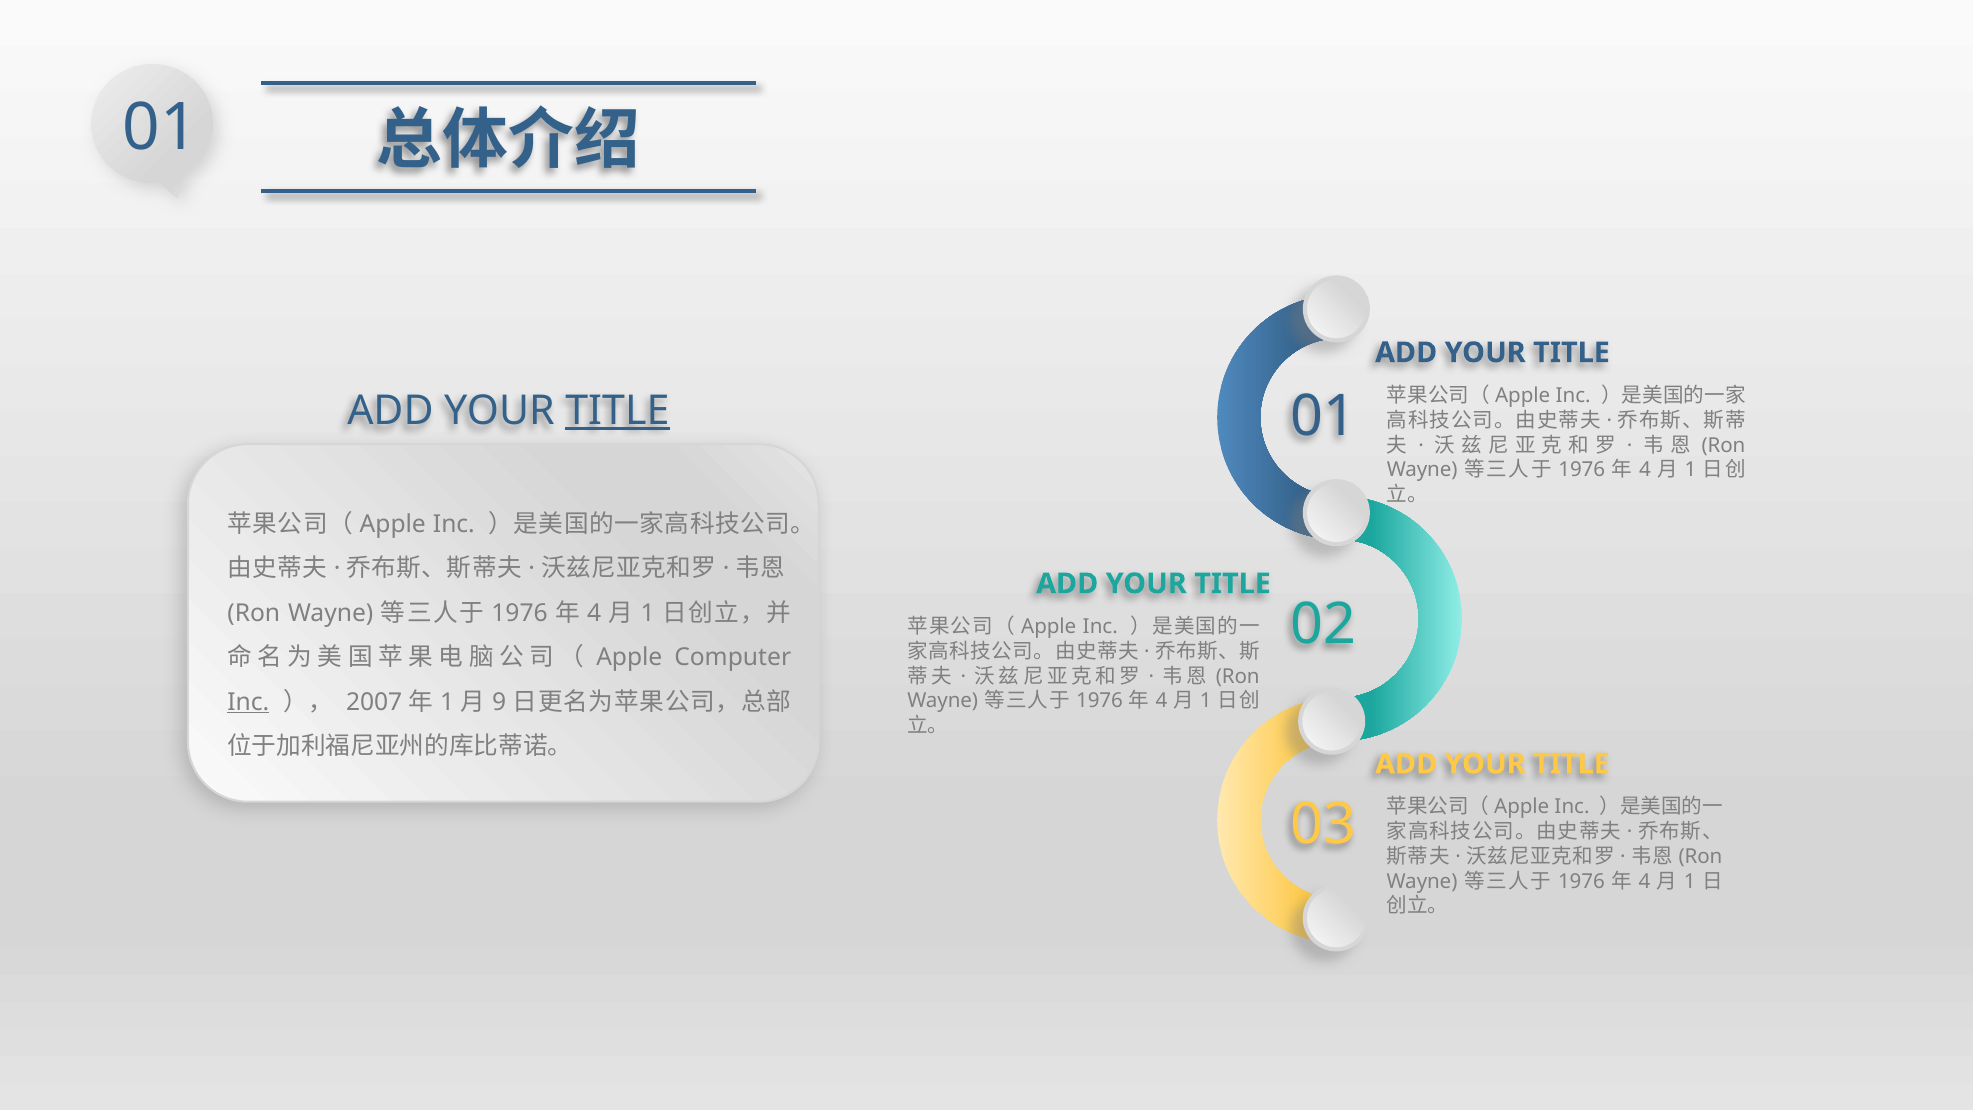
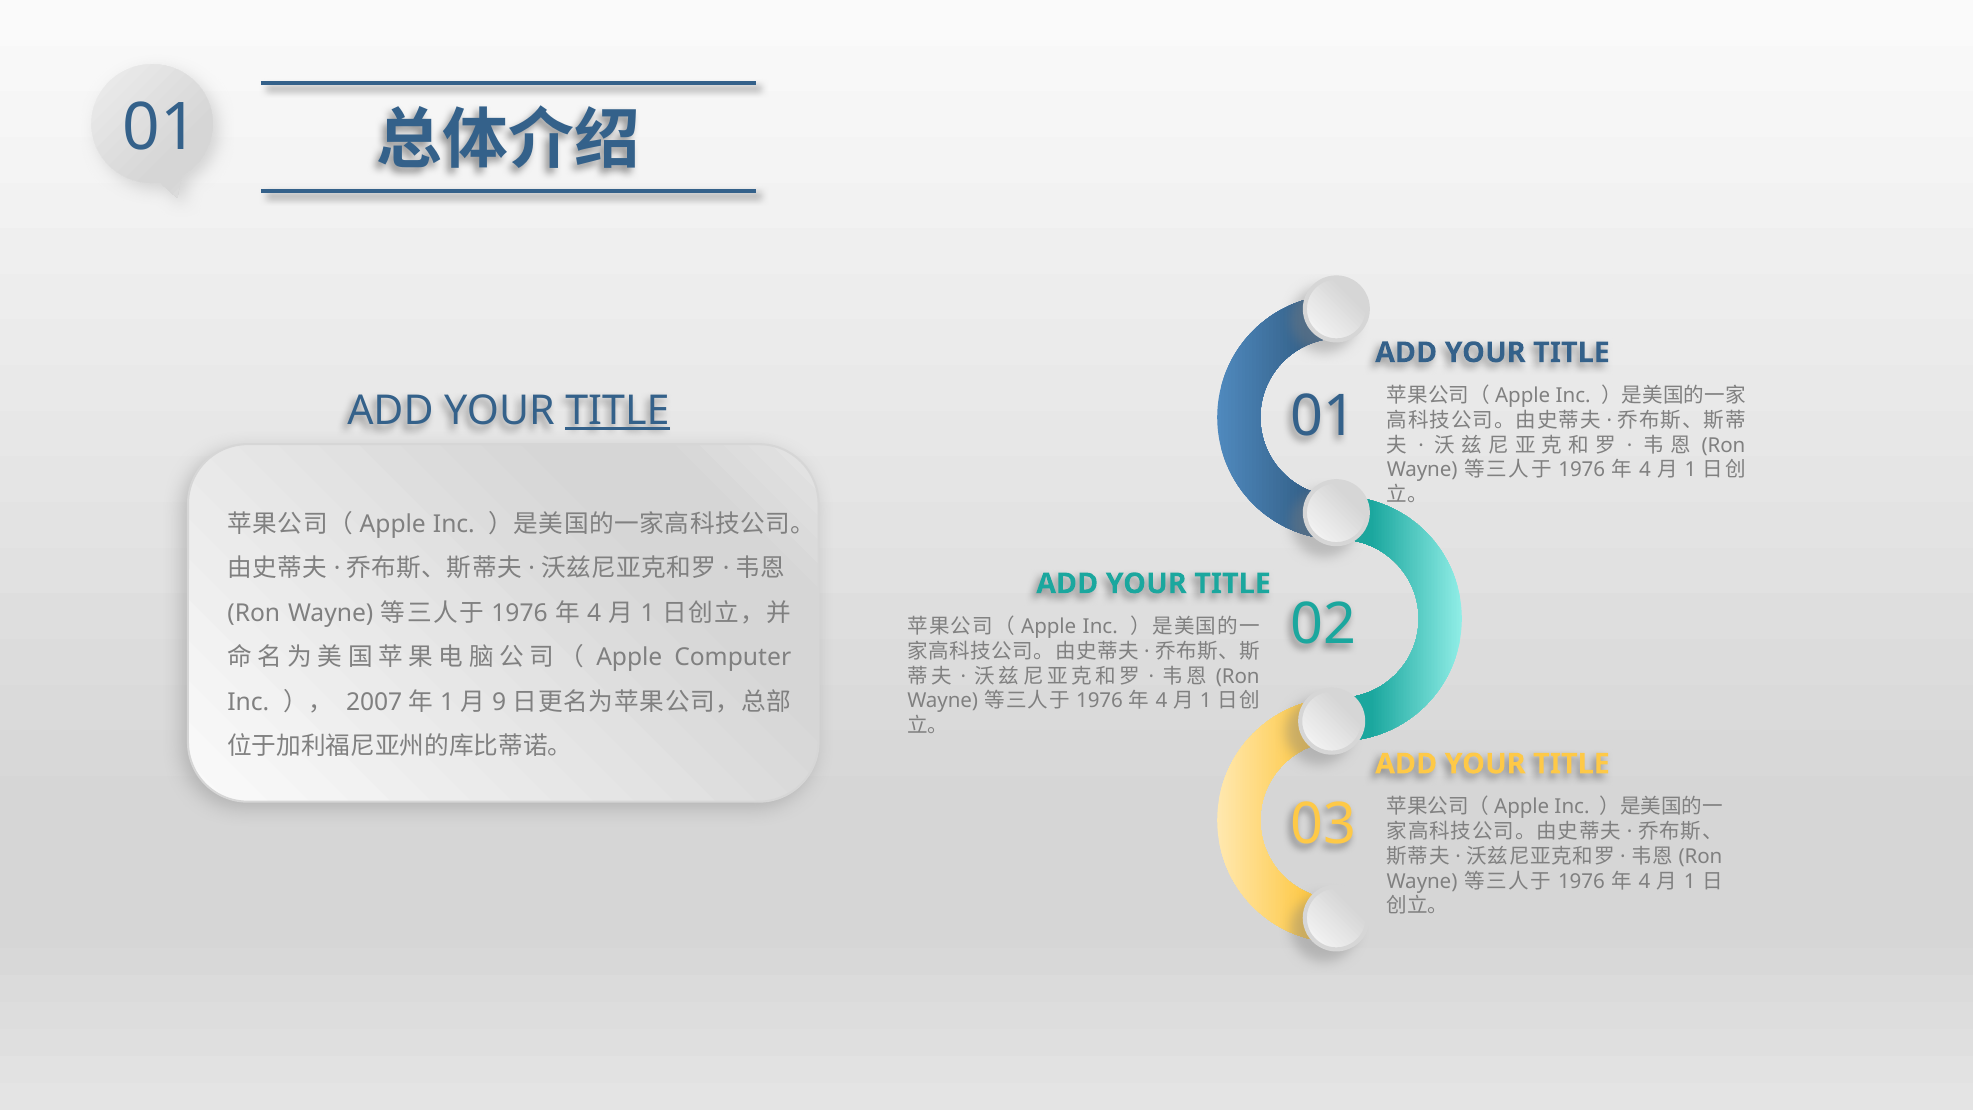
Inc at (248, 702) underline: present -> none
